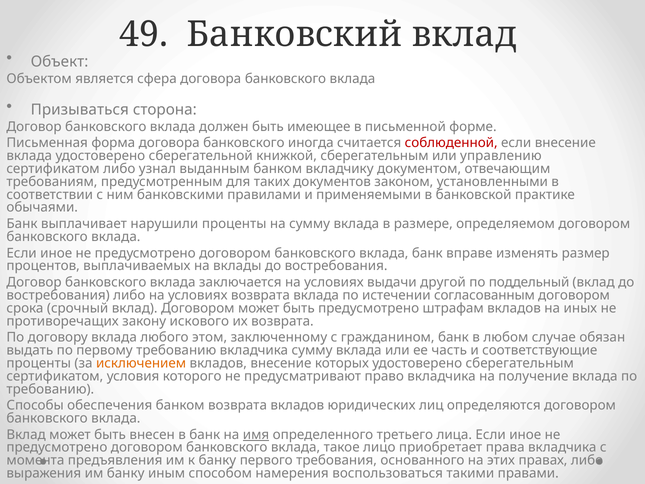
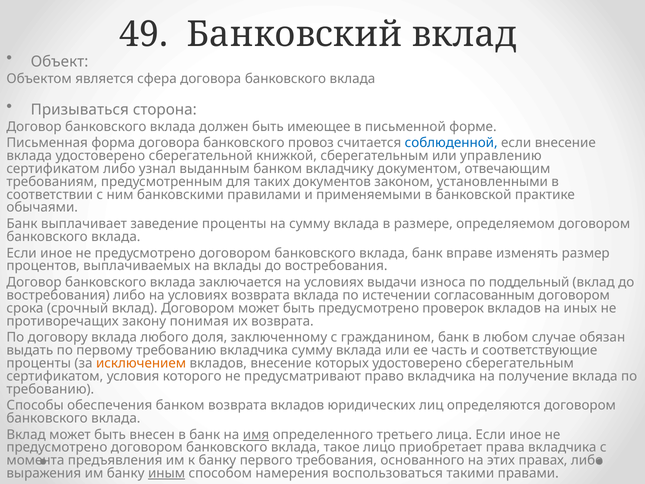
иногда: иногда -> провоз
соблюденной colour: red -> blue
нарушили: нарушили -> заведение
другой: другой -> износа
штрафам: штрафам -> проверок
искового: искового -> понимая
этом: этом -> доля
иным underline: none -> present
